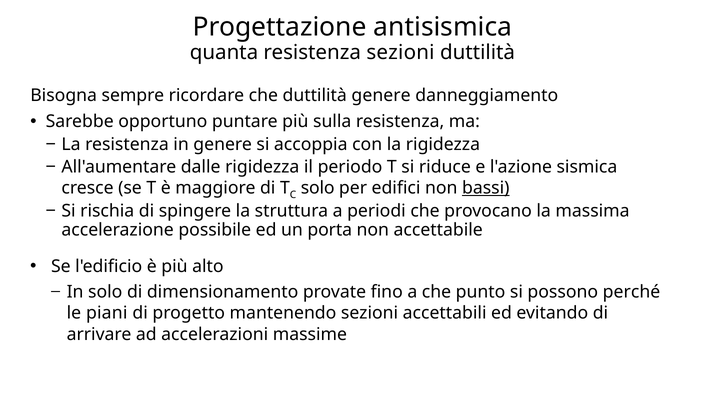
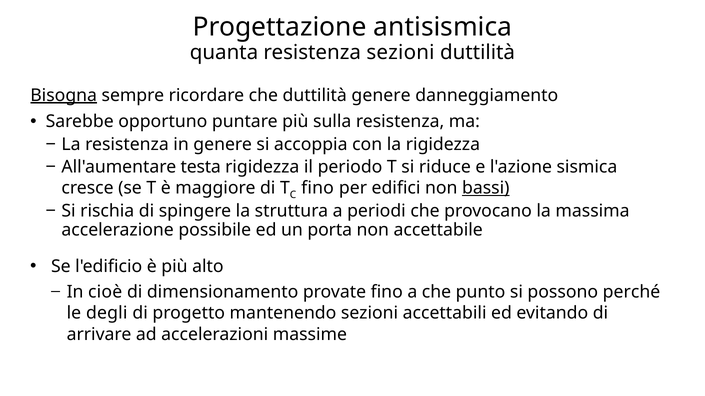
Bisogna underline: none -> present
dalle: dalle -> testa
solo at (318, 188): solo -> fino
In solo: solo -> cioè
piani: piani -> degli
